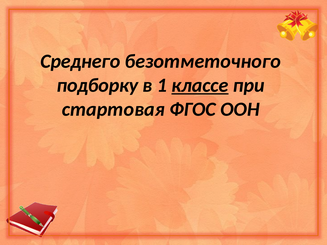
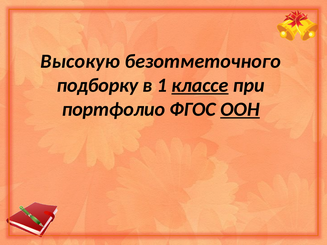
Среднего: Среднего -> Высокую
стартовая: стартовая -> портфолио
ООН underline: none -> present
